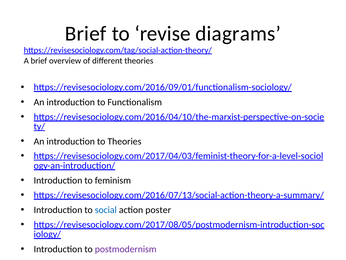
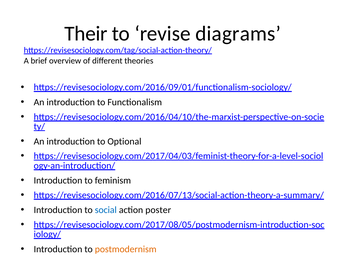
Brief at (86, 33): Brief -> Their
to Theories: Theories -> Optional
postmodernism colour: purple -> orange
